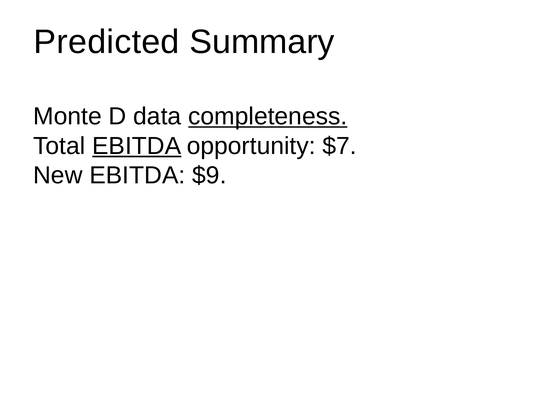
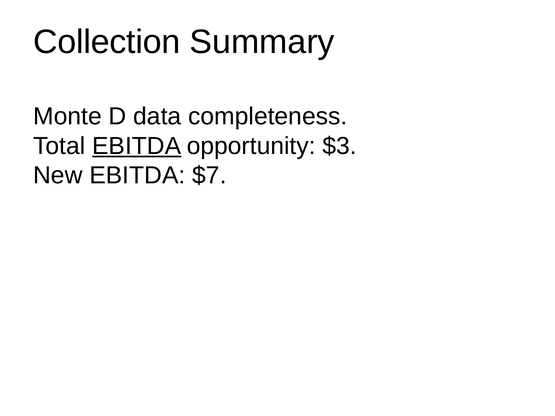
Predicted: Predicted -> Collection
completeness underline: present -> none
$7: $7 -> $3
$9: $9 -> $7
